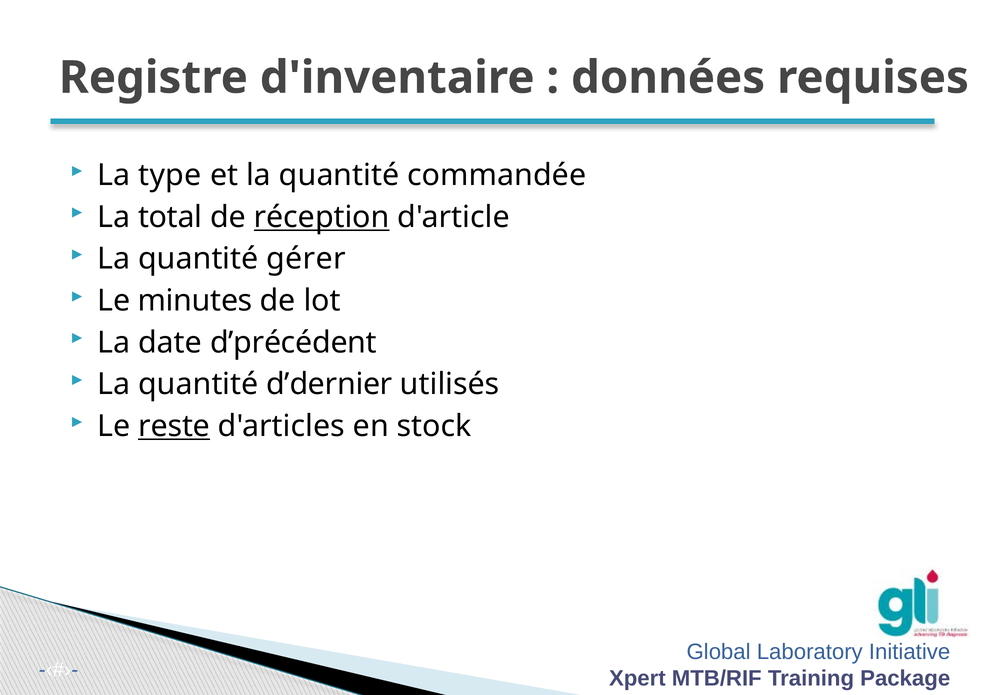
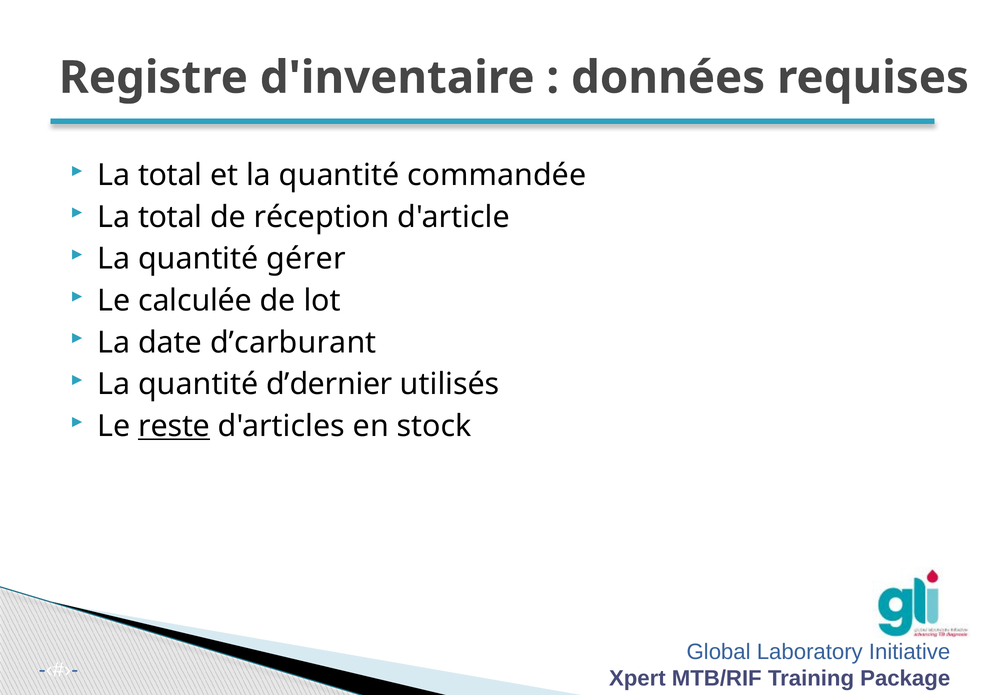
type at (170, 175): type -> total
réception underline: present -> none
minutes: minutes -> calculée
d’précédent: d’précédent -> d’carburant
